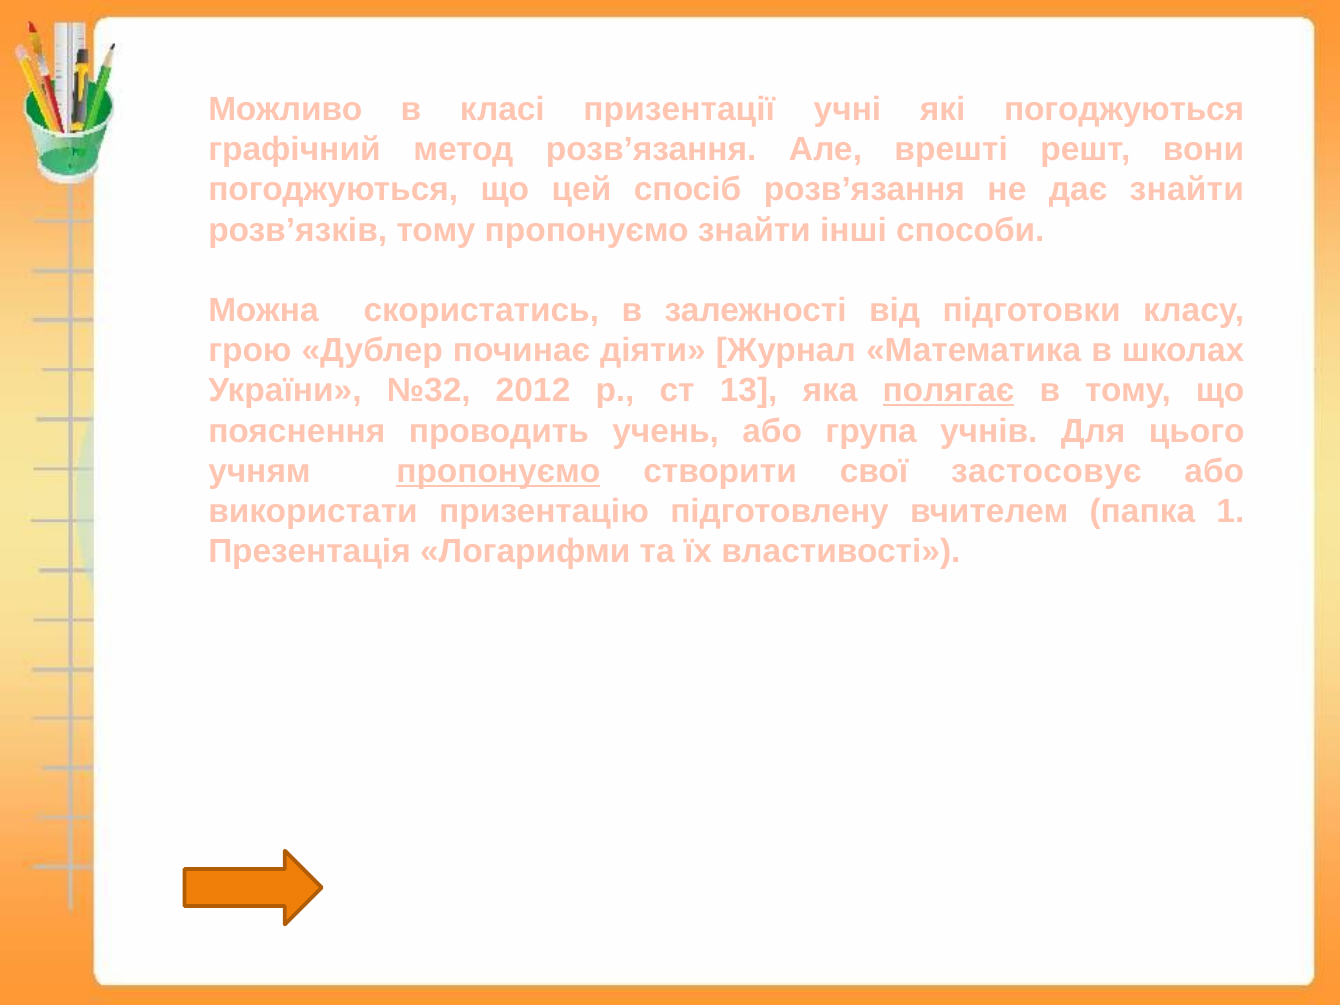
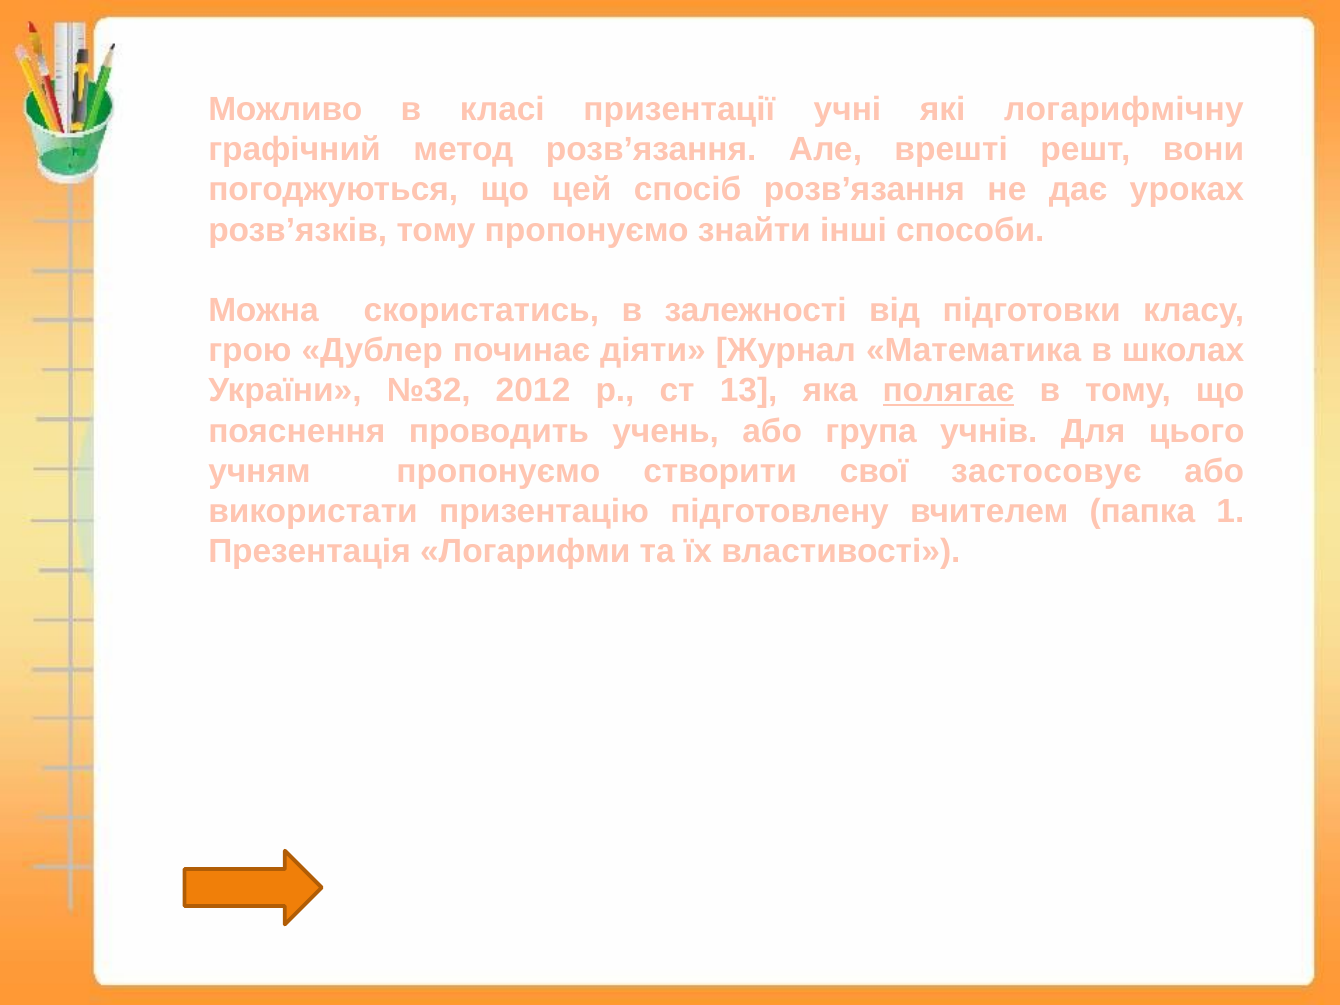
які погоджуються: погоджуються -> логарифмічну
дає знайти: знайти -> уроках
пропонуємо at (498, 471) underline: present -> none
